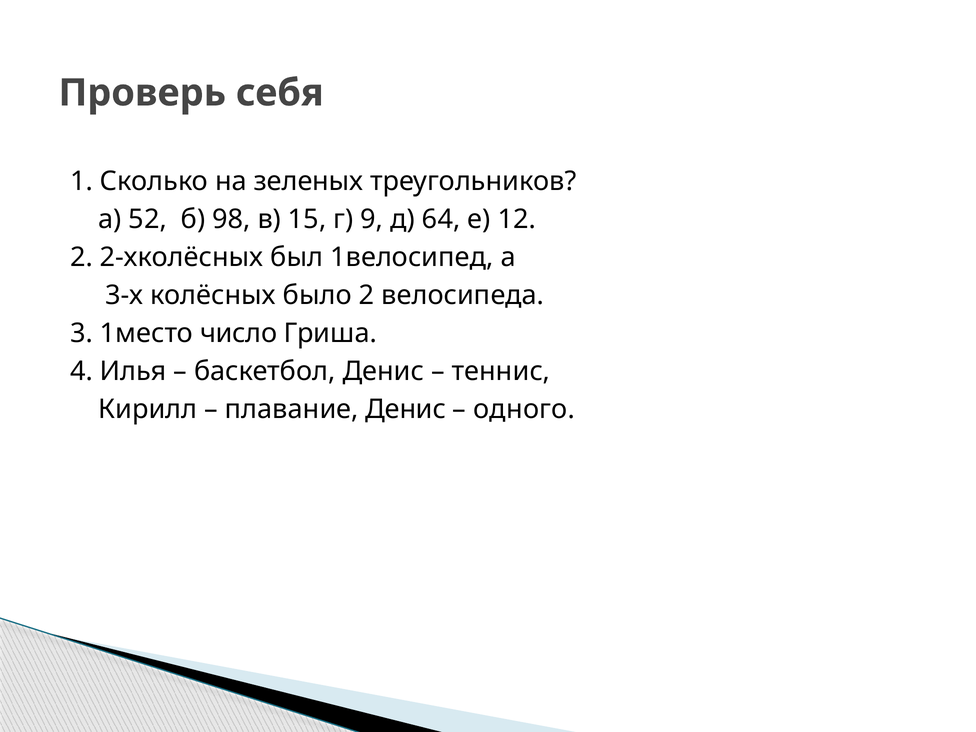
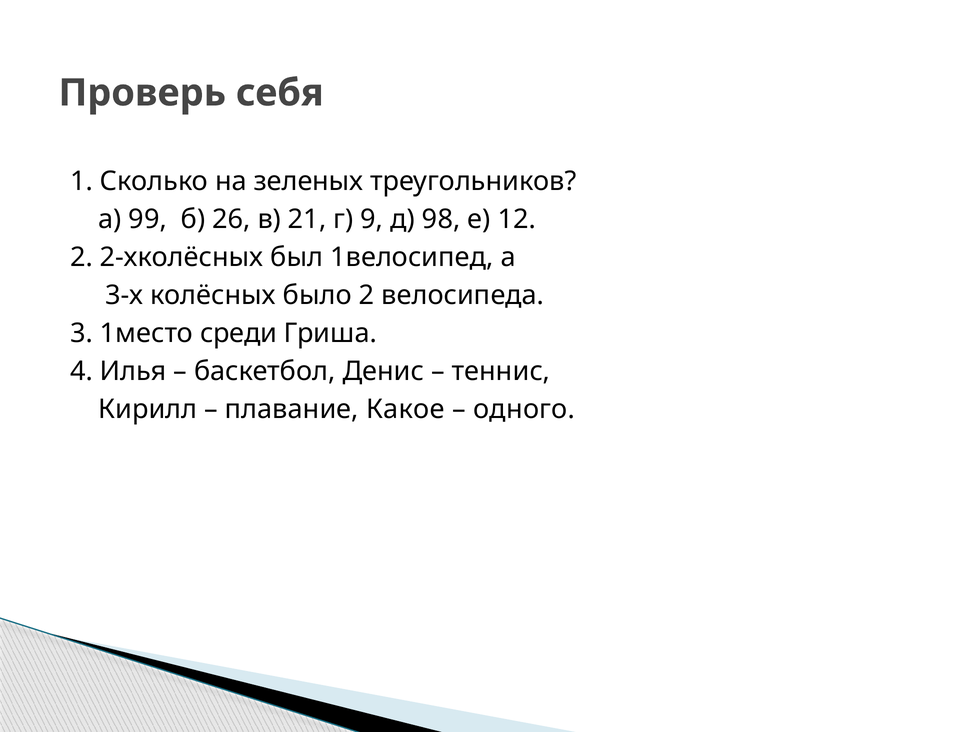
52: 52 -> 99
98: 98 -> 26
15: 15 -> 21
64: 64 -> 98
число: число -> среди
плавание Денис: Денис -> Какое
